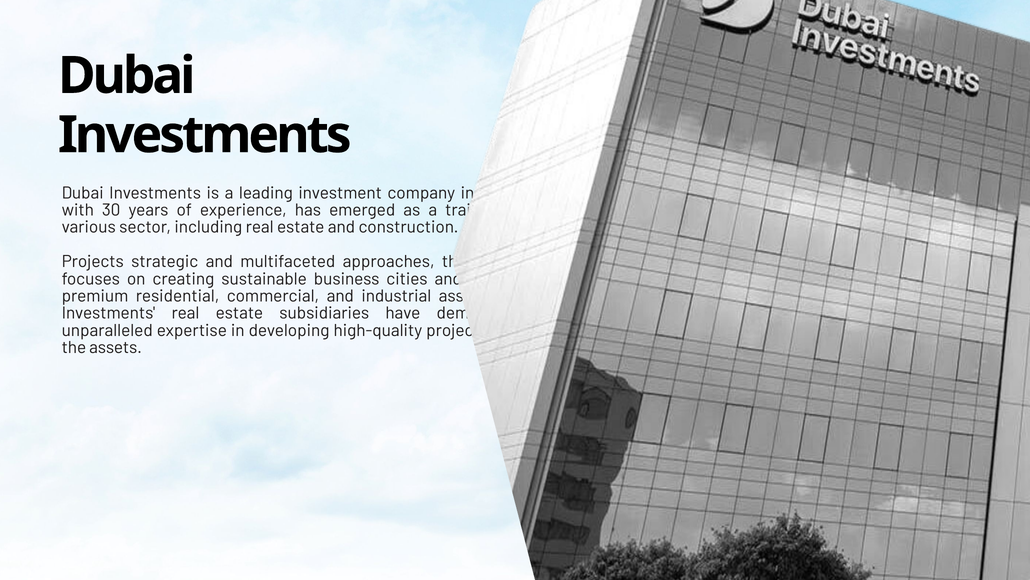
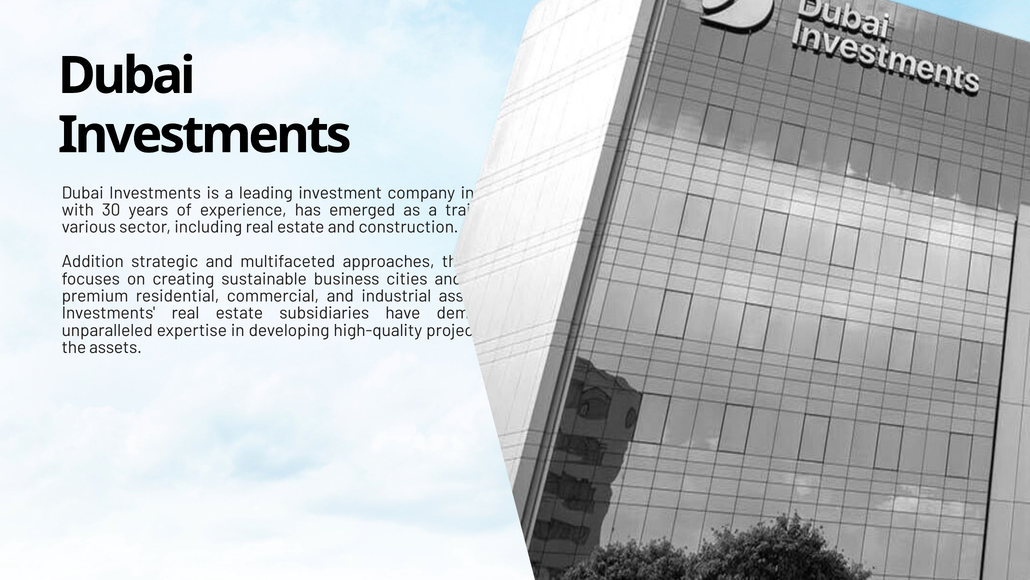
Projects at (93, 261): Projects -> Addition
